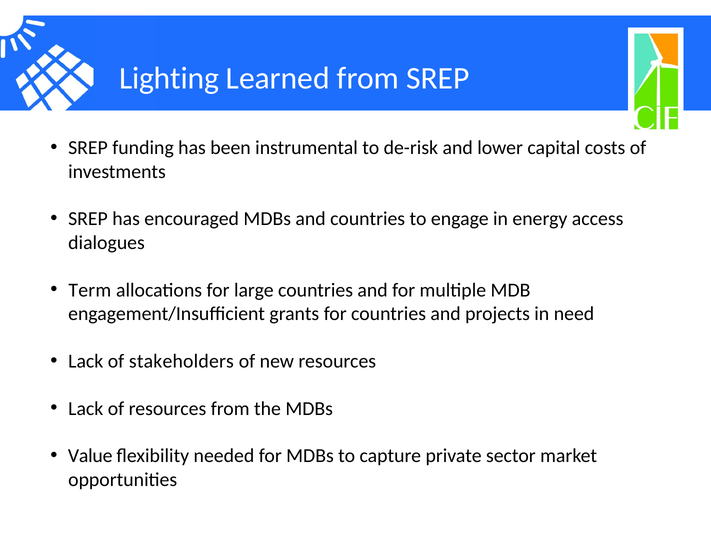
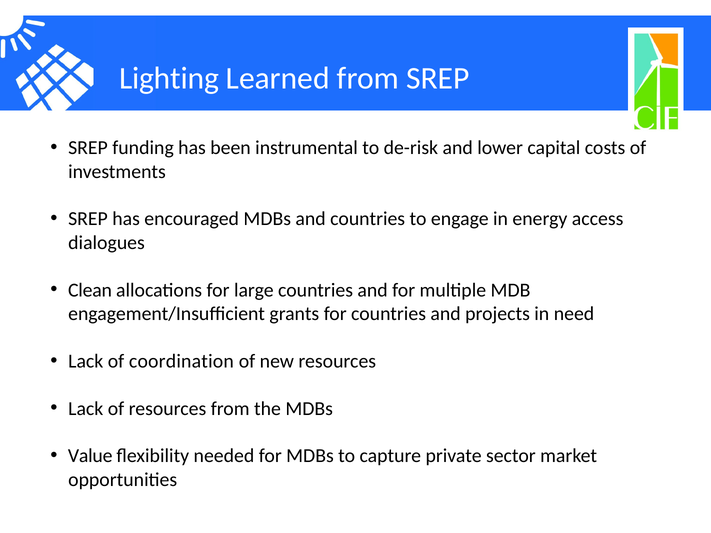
Term: Term -> Clean
stakeholders: stakeholders -> coordination
